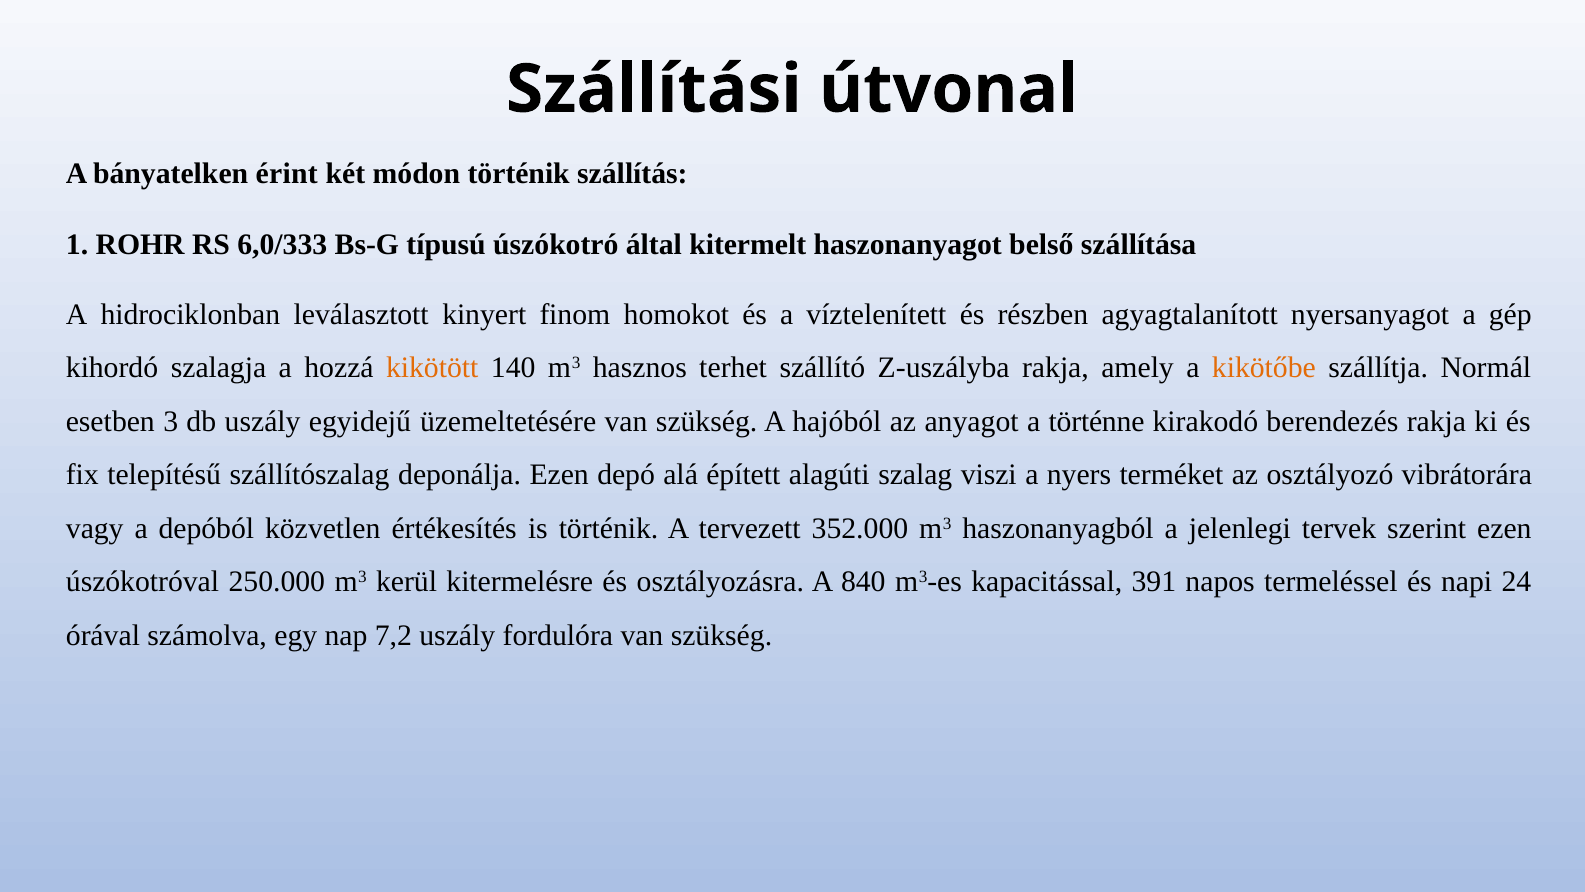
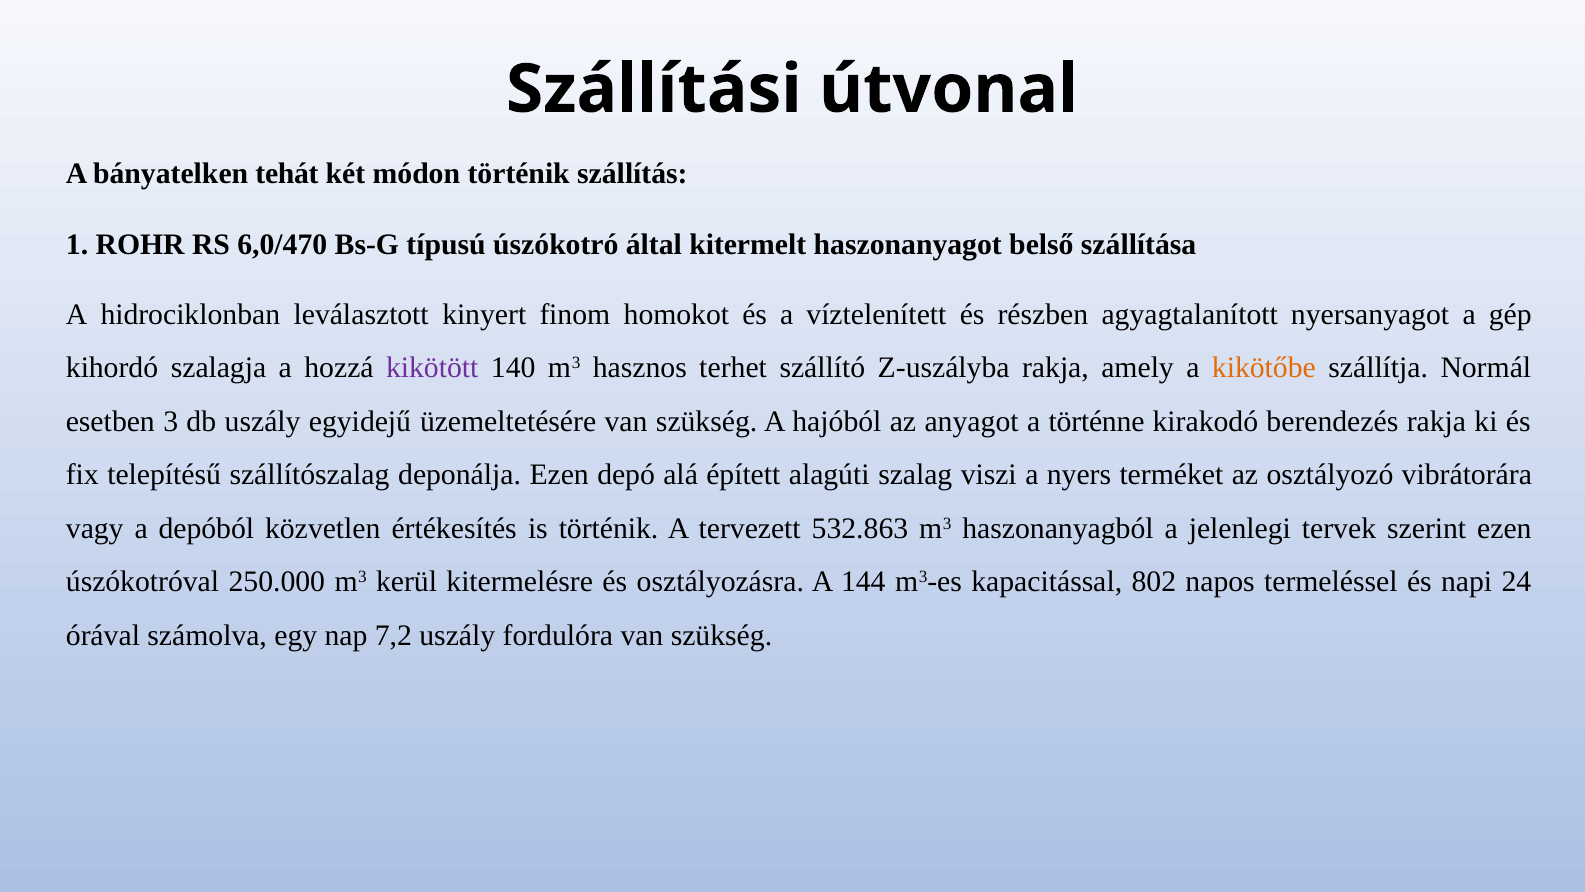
érint: érint -> tehát
6,0/333: 6,0/333 -> 6,0/470
kikötött colour: orange -> purple
352.000: 352.000 -> 532.863
840: 840 -> 144
391: 391 -> 802
